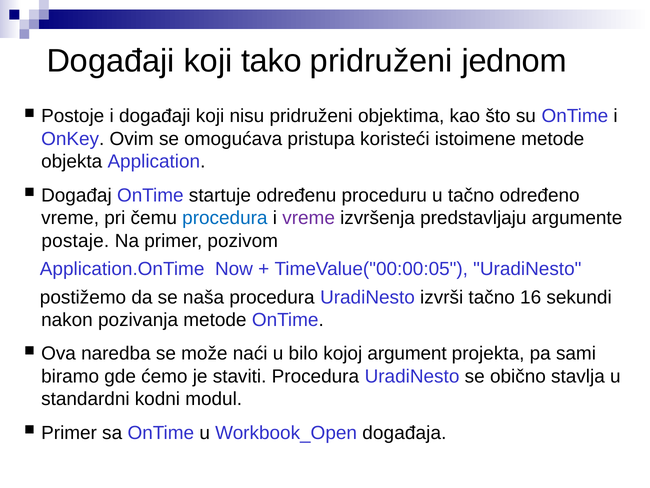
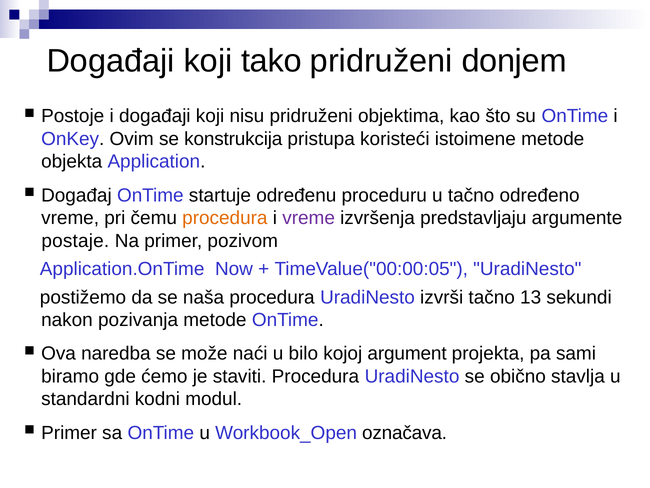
jednom: jednom -> donjem
omogućava: omogućava -> konstrukcija
procedura at (225, 218) colour: blue -> orange
16: 16 -> 13
događaja: događaja -> označava
